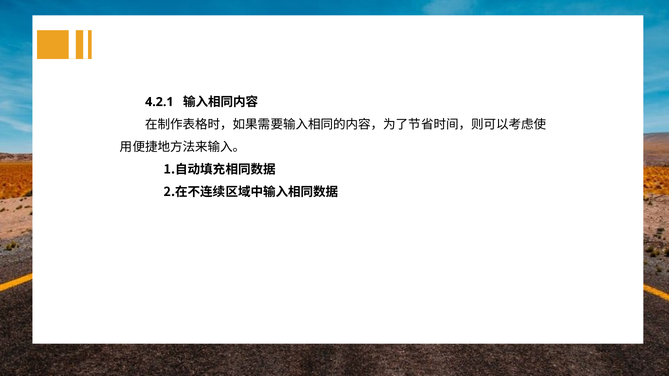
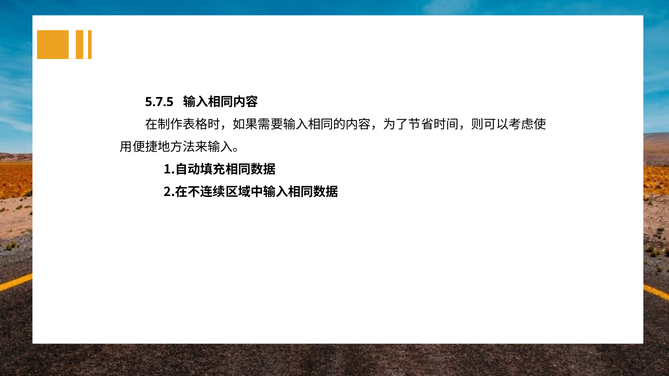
4.2.1: 4.2.1 -> 5.7.5
